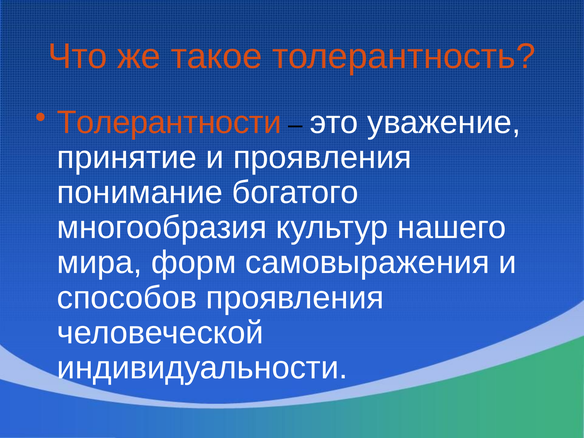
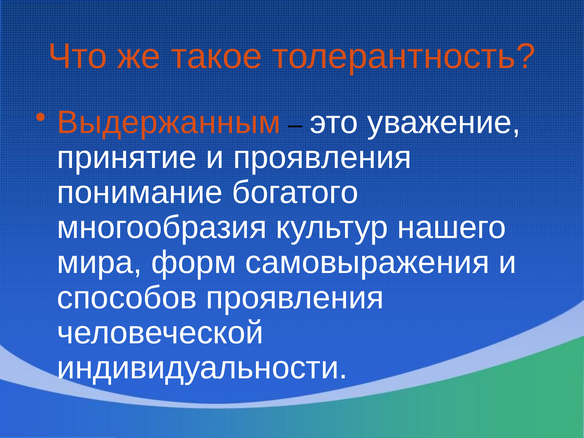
Толерантности: Толерантности -> Выдержанным
